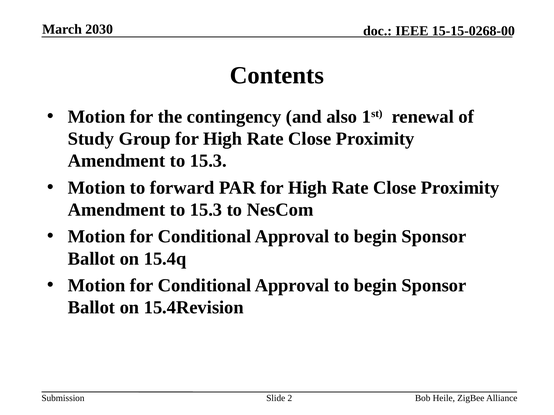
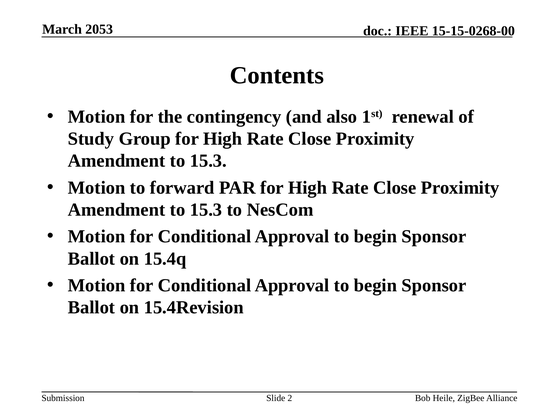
2030: 2030 -> 2053
